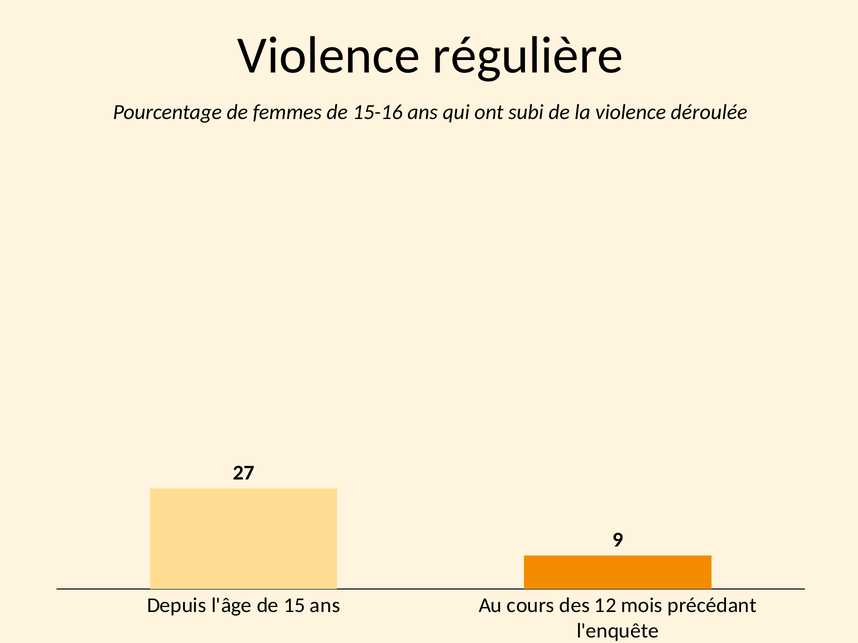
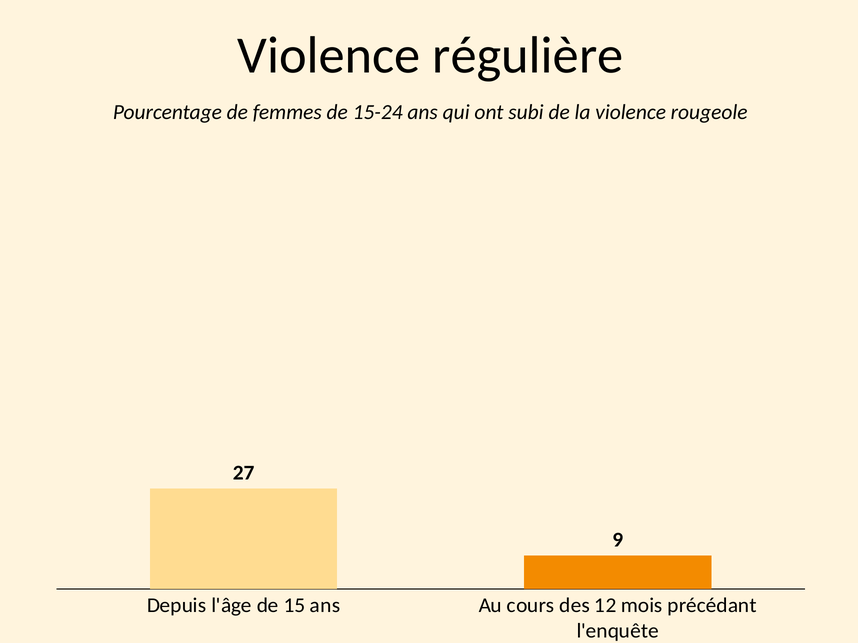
15-16: 15-16 -> 15-24
déroulée: déroulée -> rougeole
